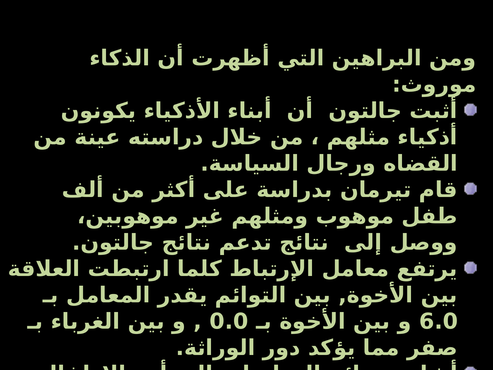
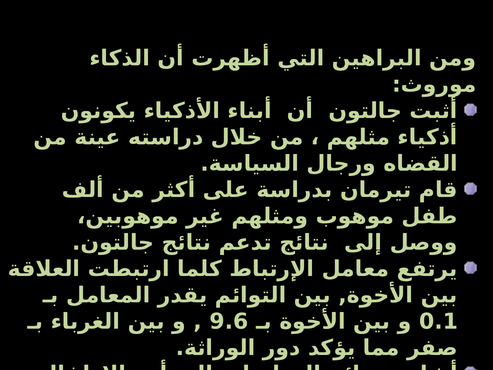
0.0: 0.0 -> 9.6
6.0: 6.0 -> 0.1
